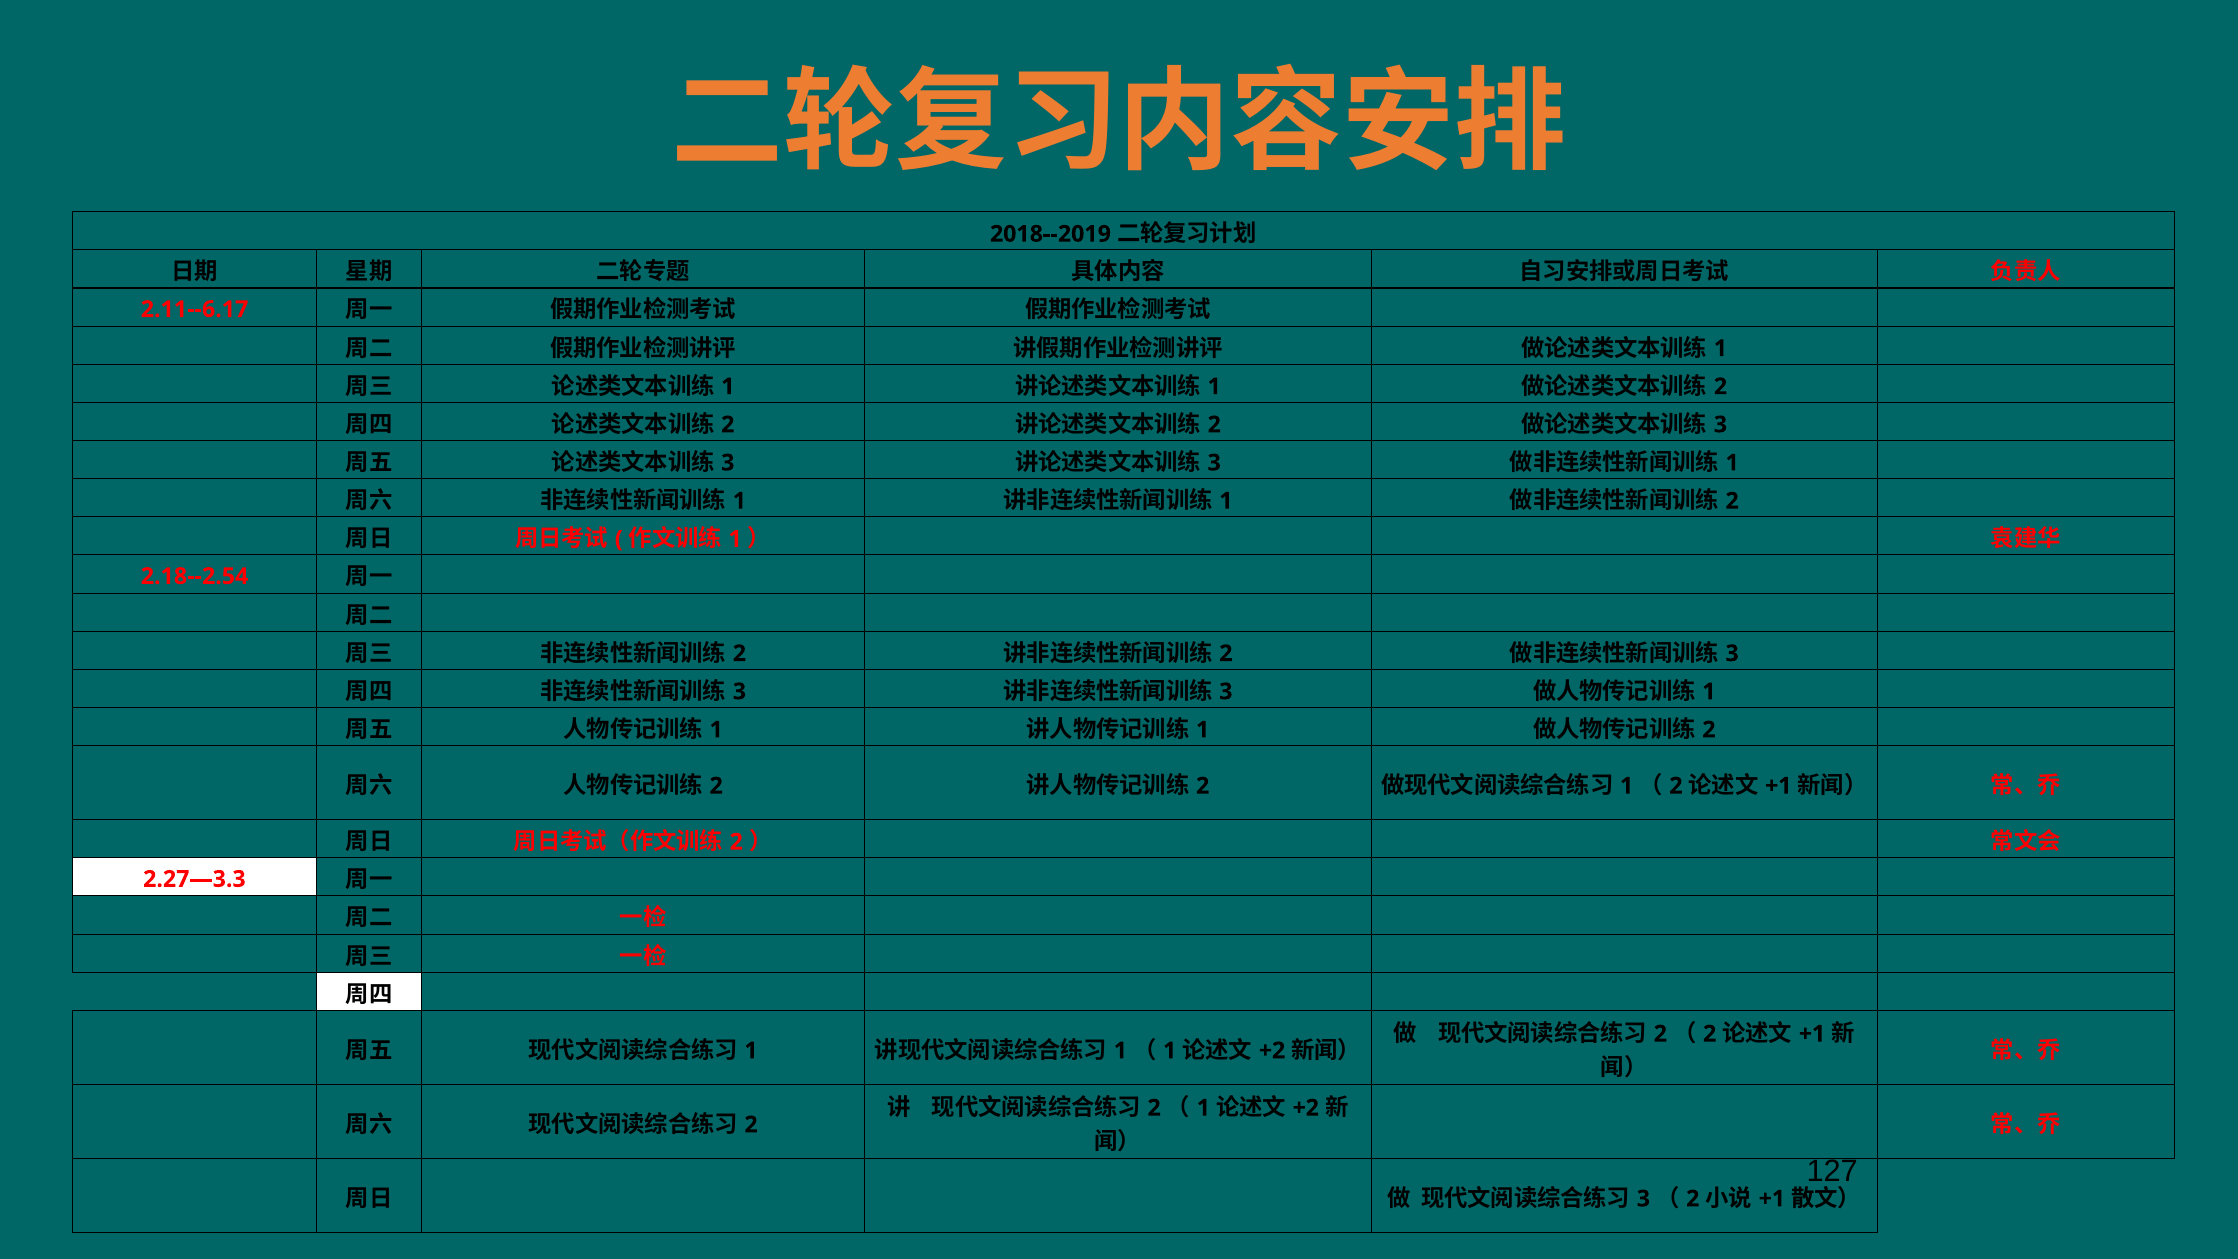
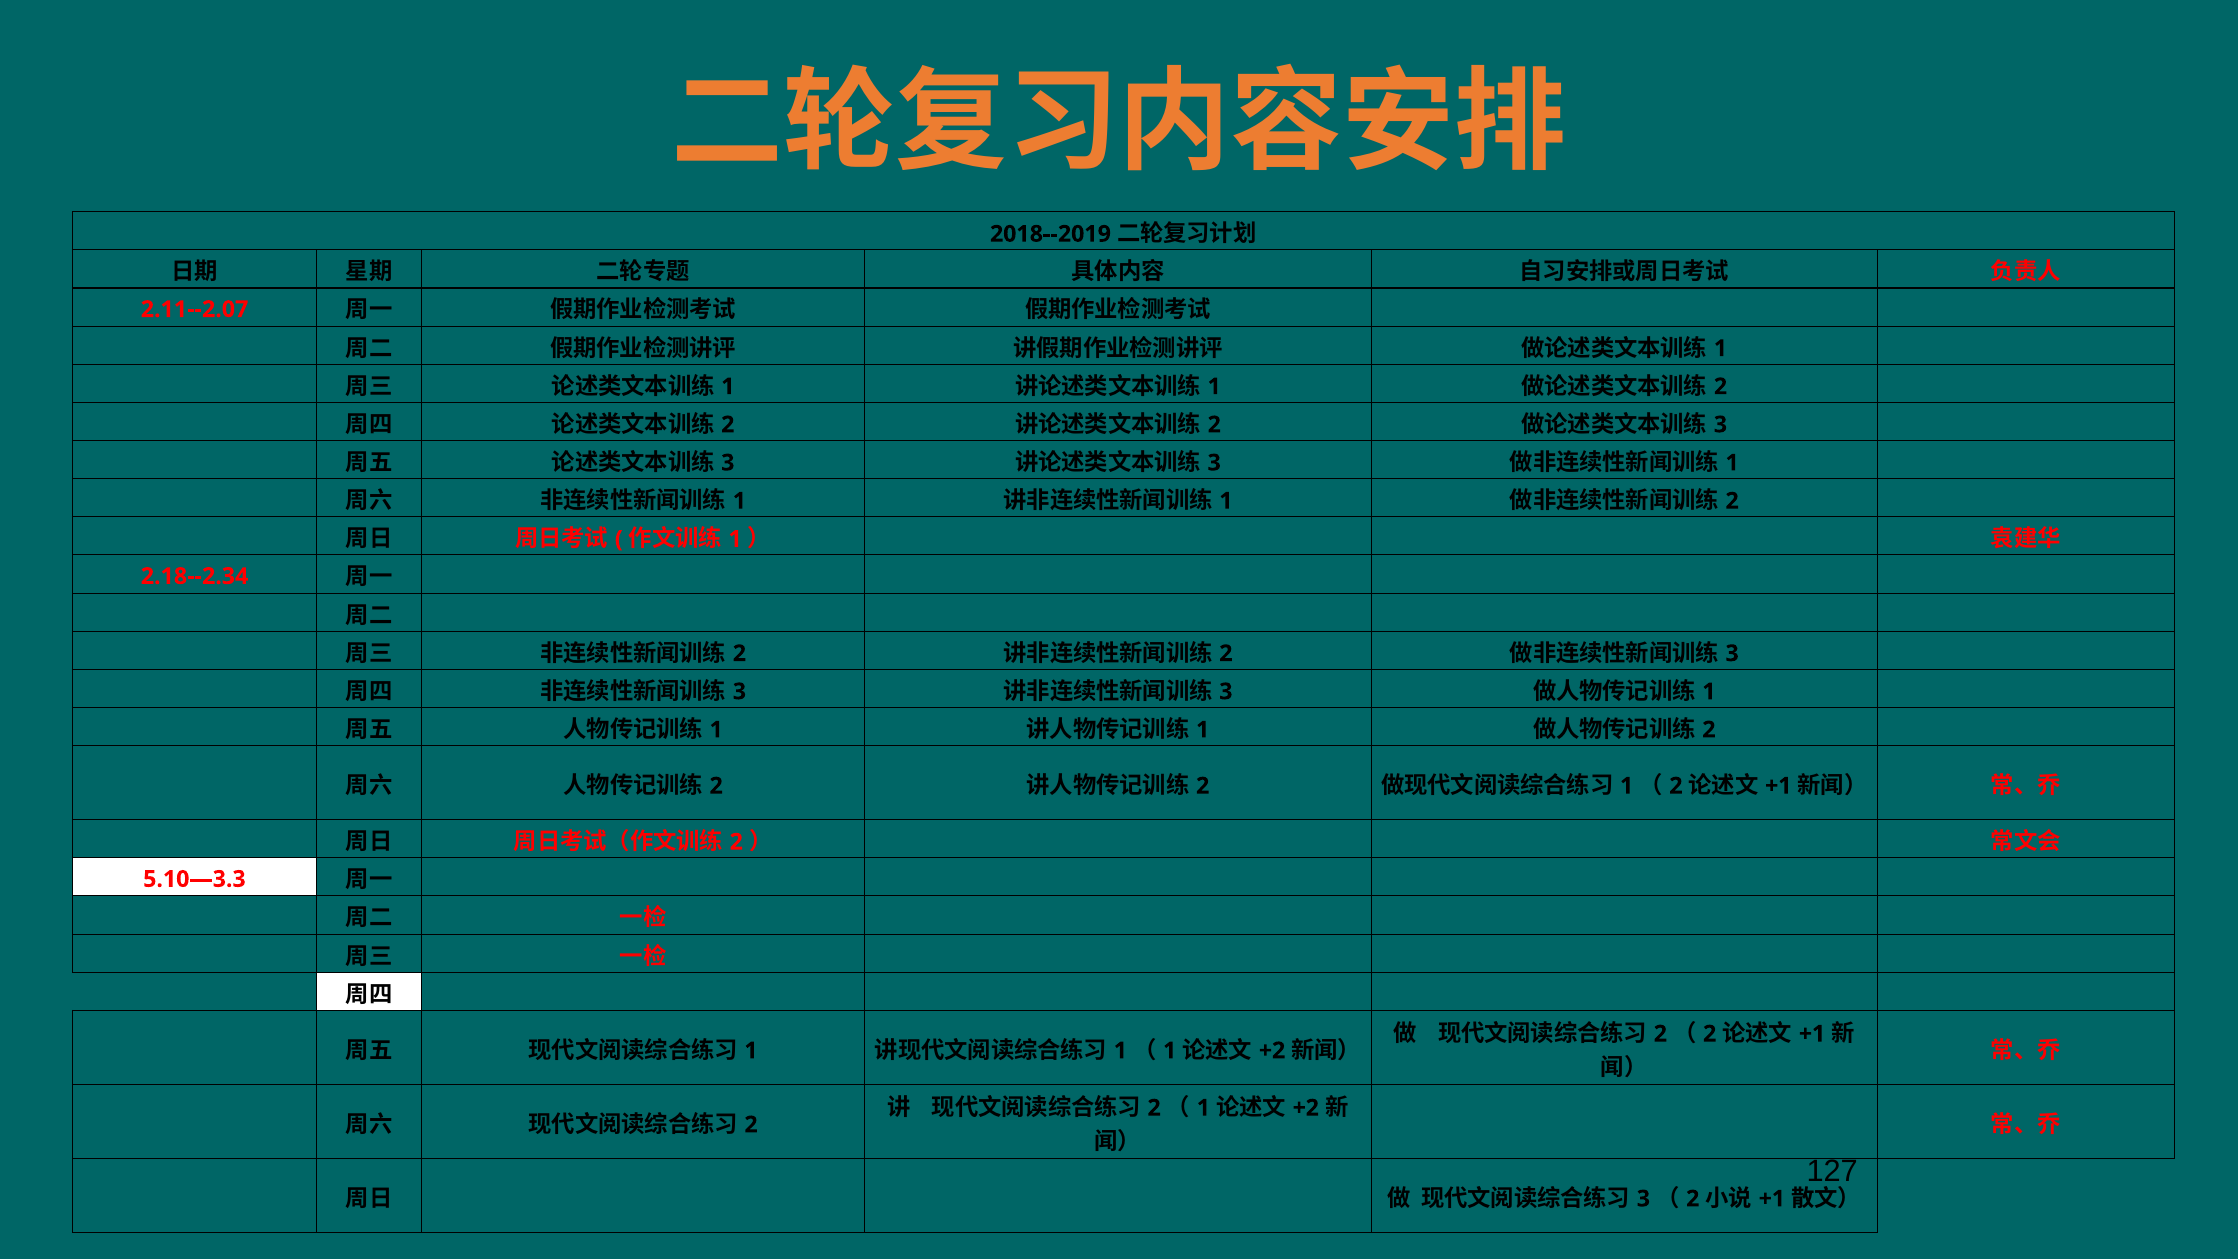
2.11--6.17: 2.11--6.17 -> 2.11--2.07
2.18--2.54: 2.18--2.54 -> 2.18--2.34
2.27—3.3: 2.27—3.3 -> 5.10—3.3
